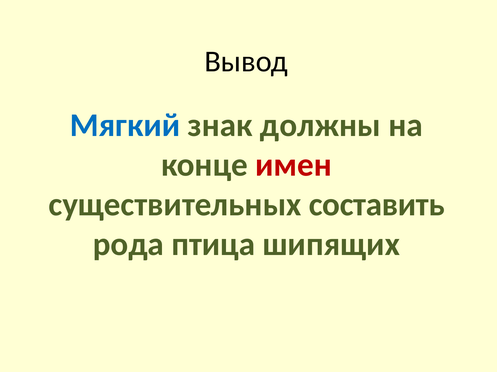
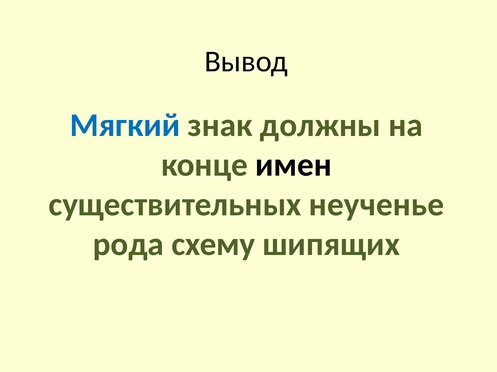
имен colour: red -> black
составить: составить -> неученье
птица: птица -> схему
